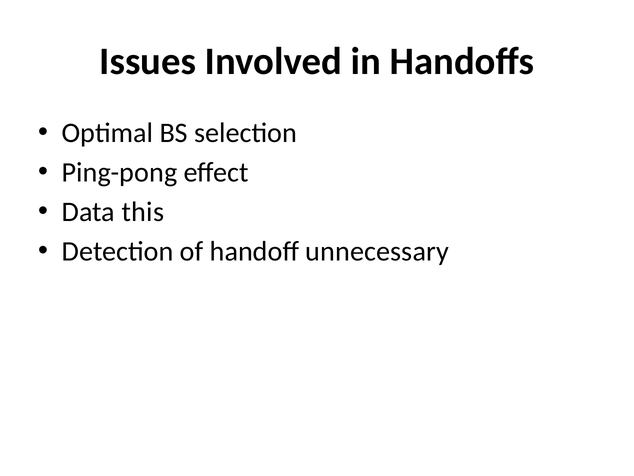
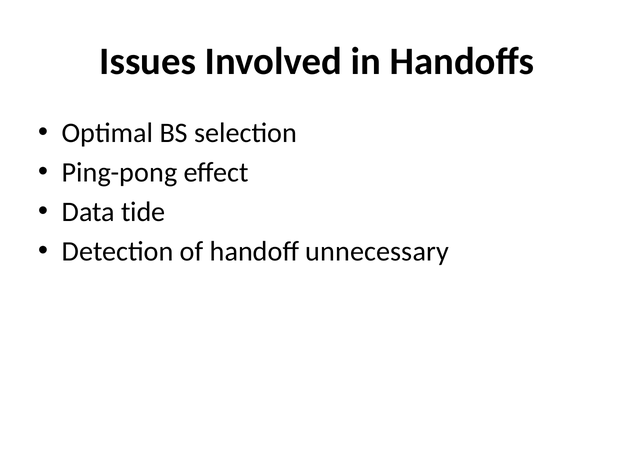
this: this -> tide
